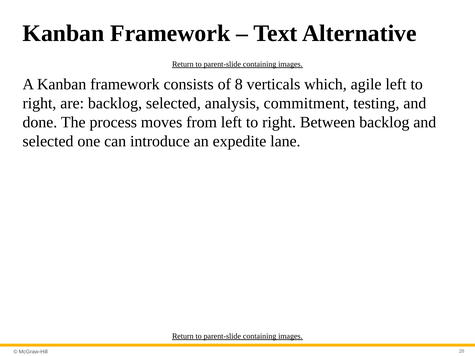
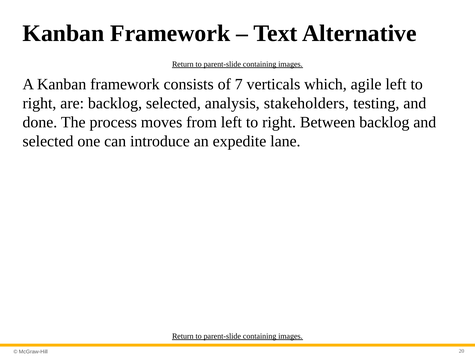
8: 8 -> 7
commitment: commitment -> stakeholders
